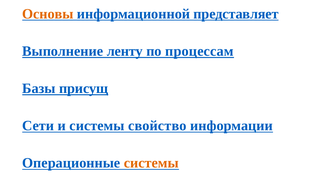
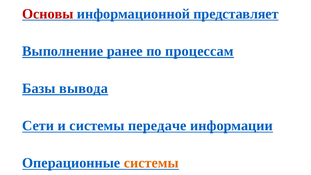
Основы colour: orange -> red
ленту: ленту -> ранее
присущ: присущ -> вывода
свойство: свойство -> передаче
